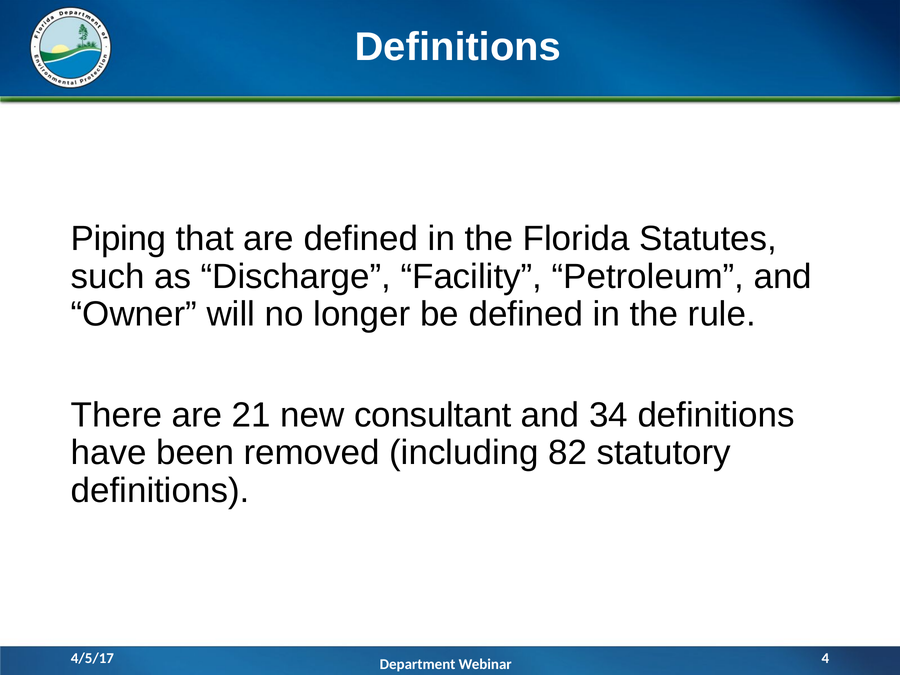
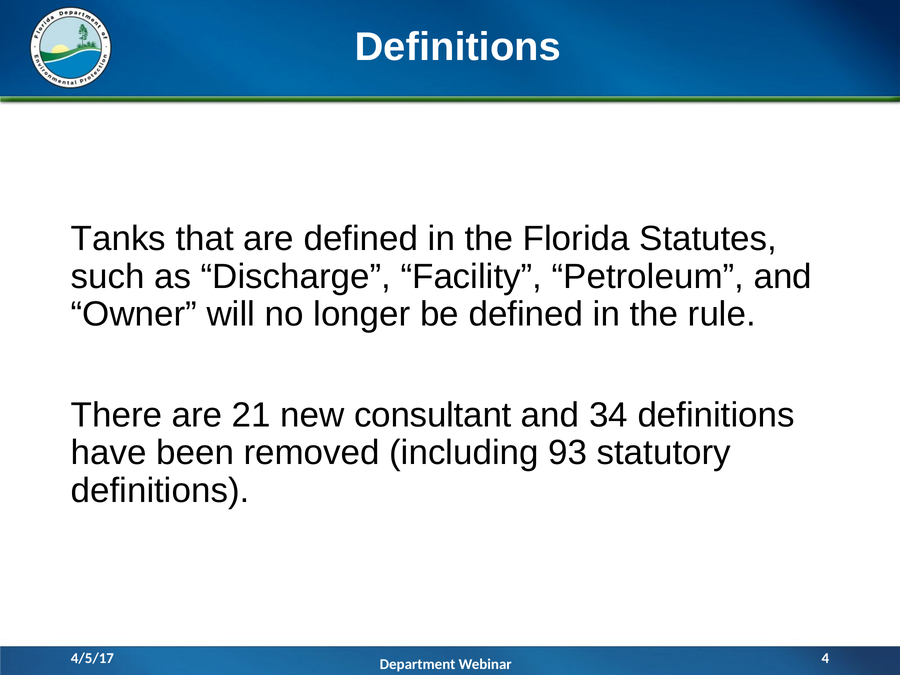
Piping: Piping -> Tanks
82: 82 -> 93
